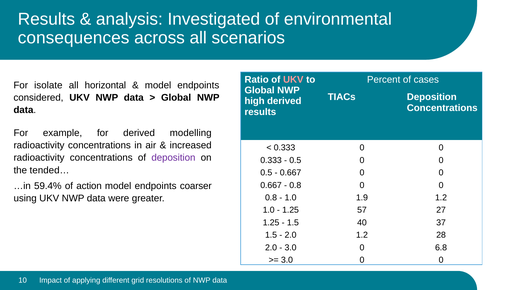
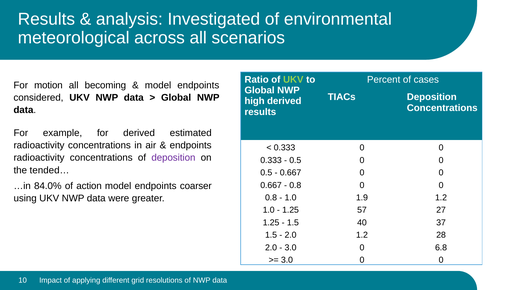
consequences: consequences -> meteorological
UKV at (293, 79) colour: pink -> light green
isolate: isolate -> motion
horizontal: horizontal -> becoming
modelling: modelling -> estimated
increased at (191, 145): increased -> endpoints
59.4%: 59.4% -> 84.0%
